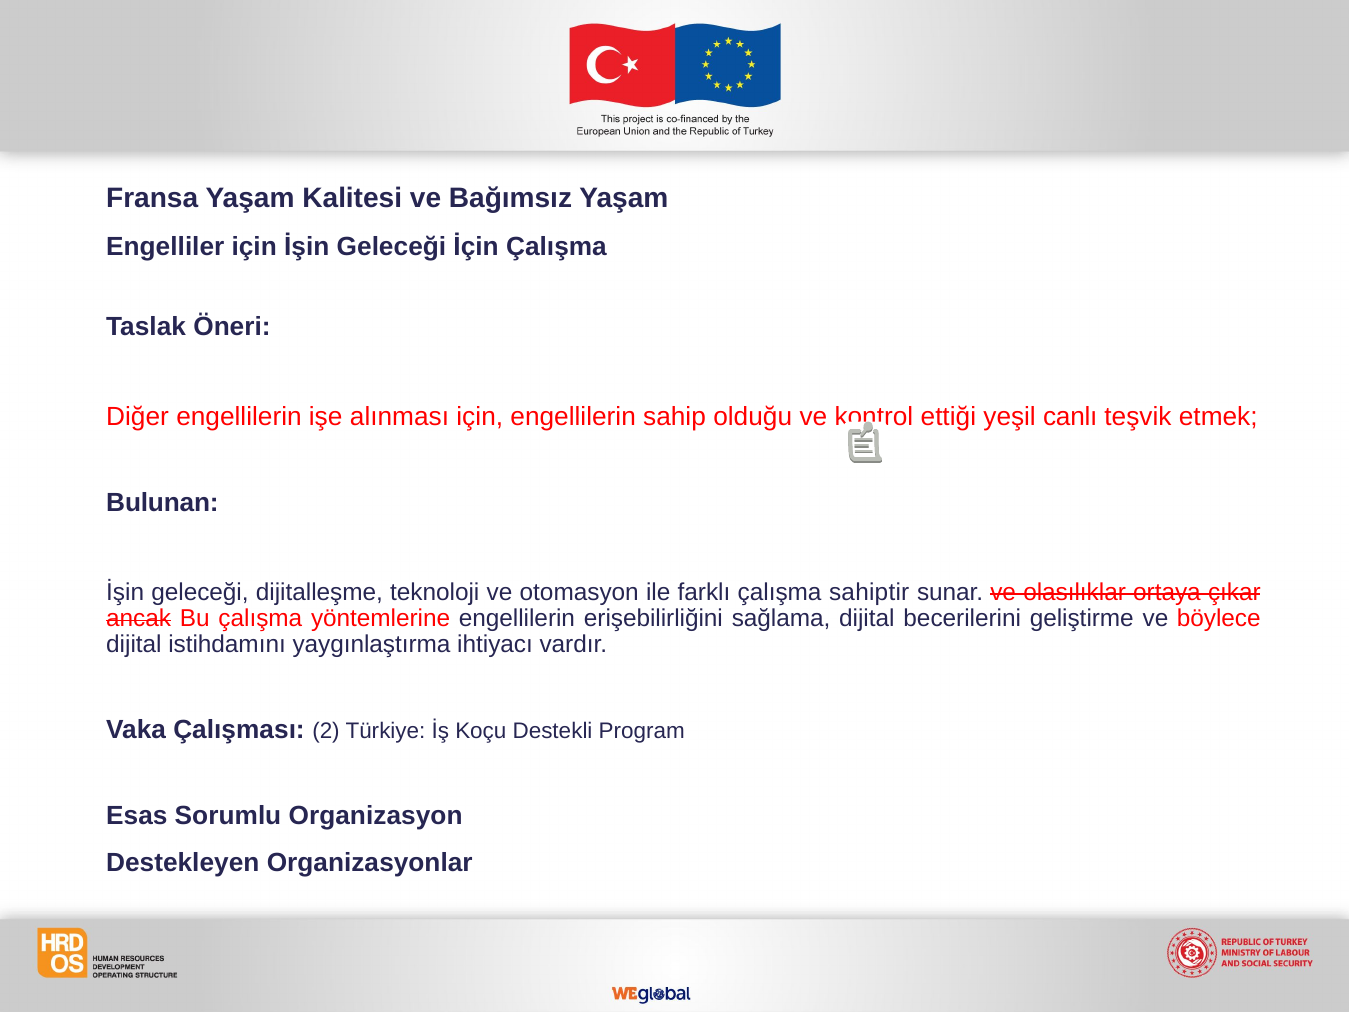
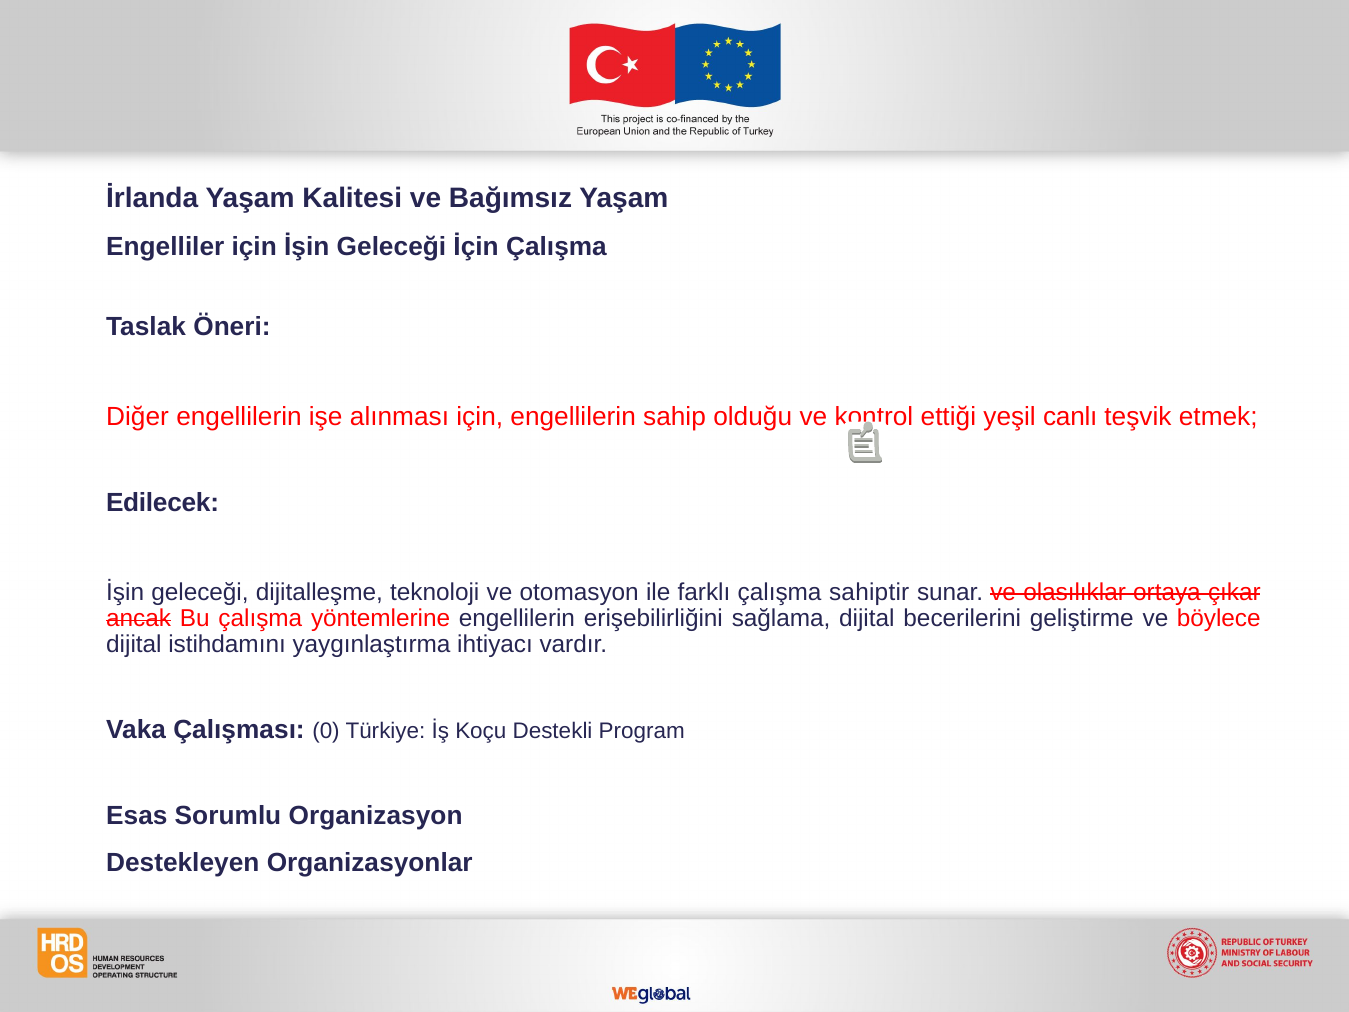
Fransa: Fransa -> İrlanda
Bulunan: Bulunan -> Edilecek
2: 2 -> 0
